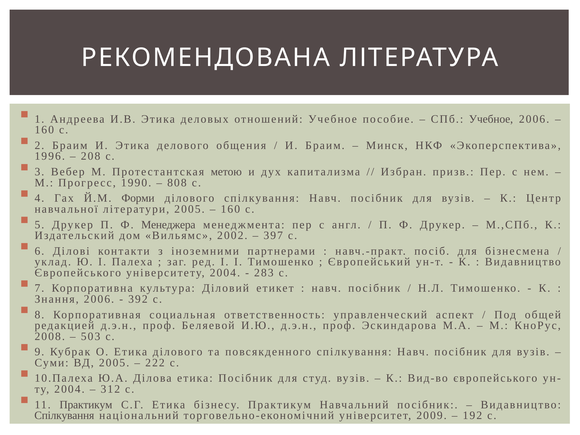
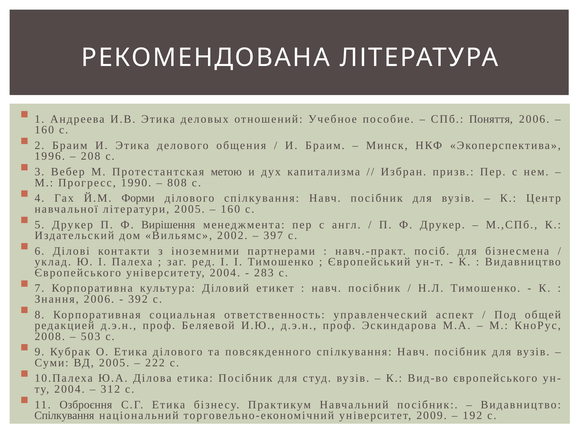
СПб Учебное: Учебное -> Поняття
Менеджера: Менеджера -> Вирішення
11 Практикум: Практикум -> Озброєння
